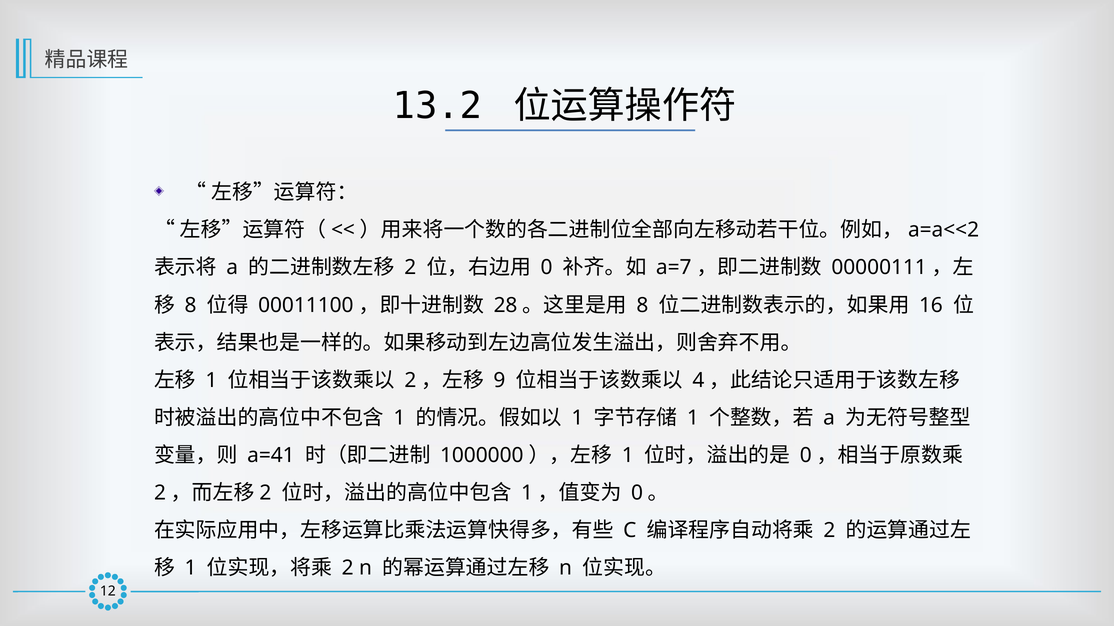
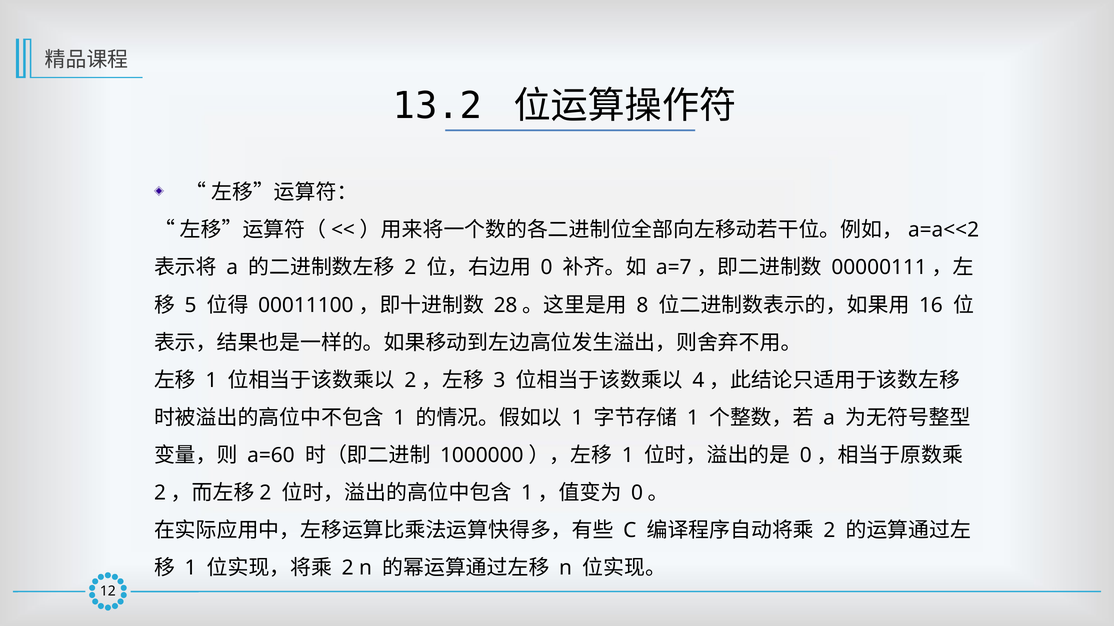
8 at (191, 305): 8 -> 5
9: 9 -> 3
a=41: a=41 -> a=60
